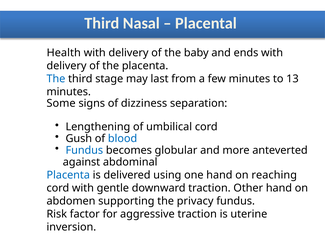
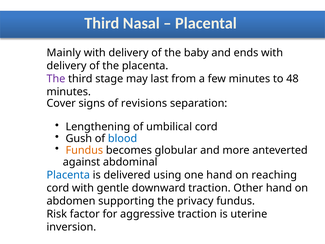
Health: Health -> Mainly
The at (56, 79) colour: blue -> purple
13: 13 -> 48
Some: Some -> Cover
dizziness: dizziness -> revisions
Fundus at (84, 150) colour: blue -> orange
